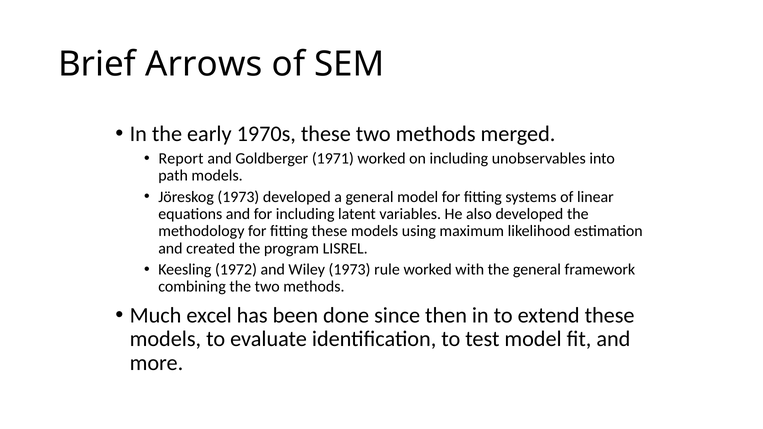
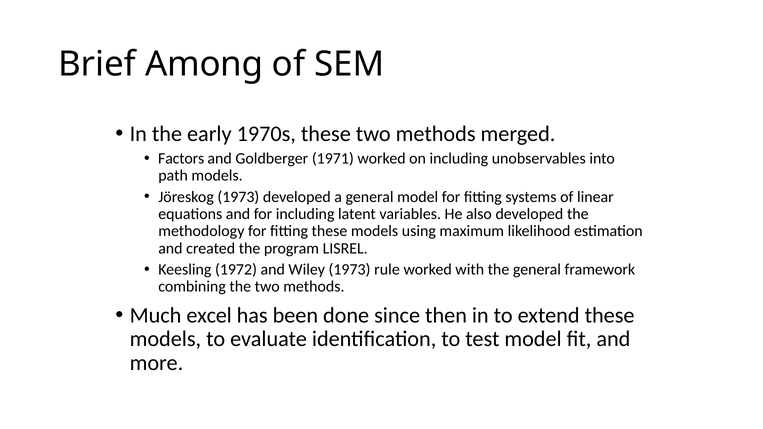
Arrows: Arrows -> Among
Report: Report -> Factors
